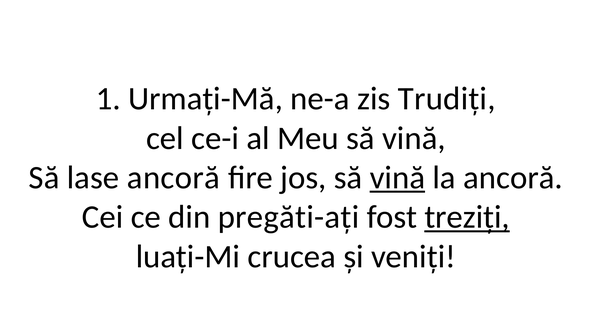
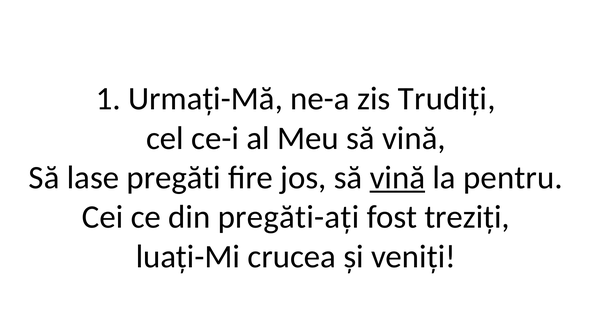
lase ancoră: ancoră -> pregăti
la ancoră: ancoră -> pentru
treziți underline: present -> none
